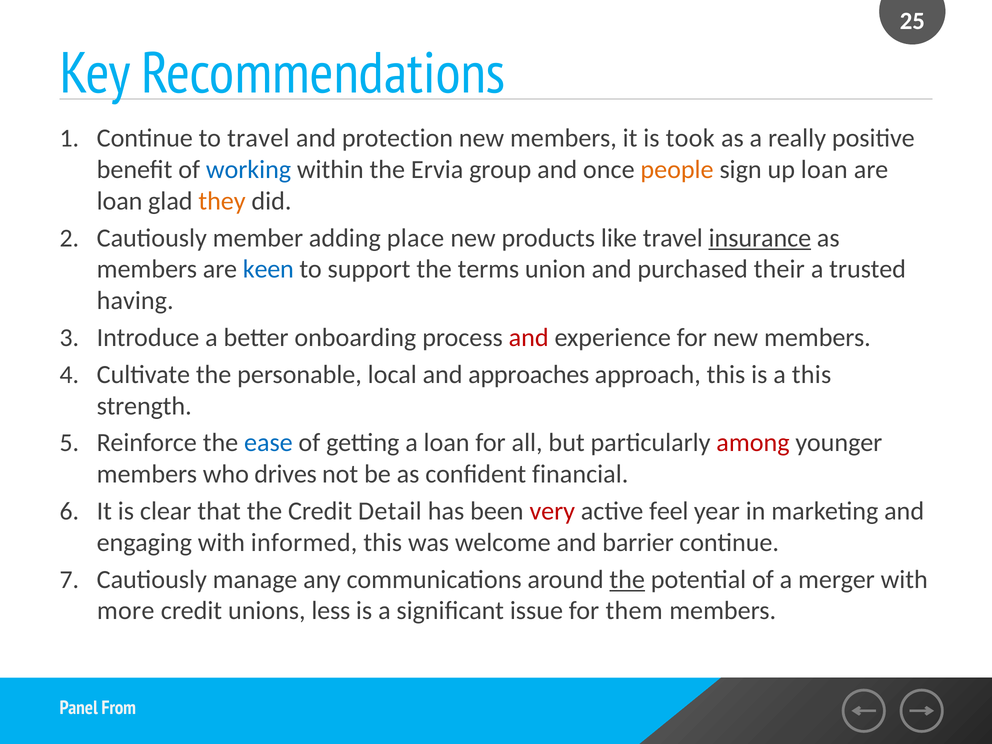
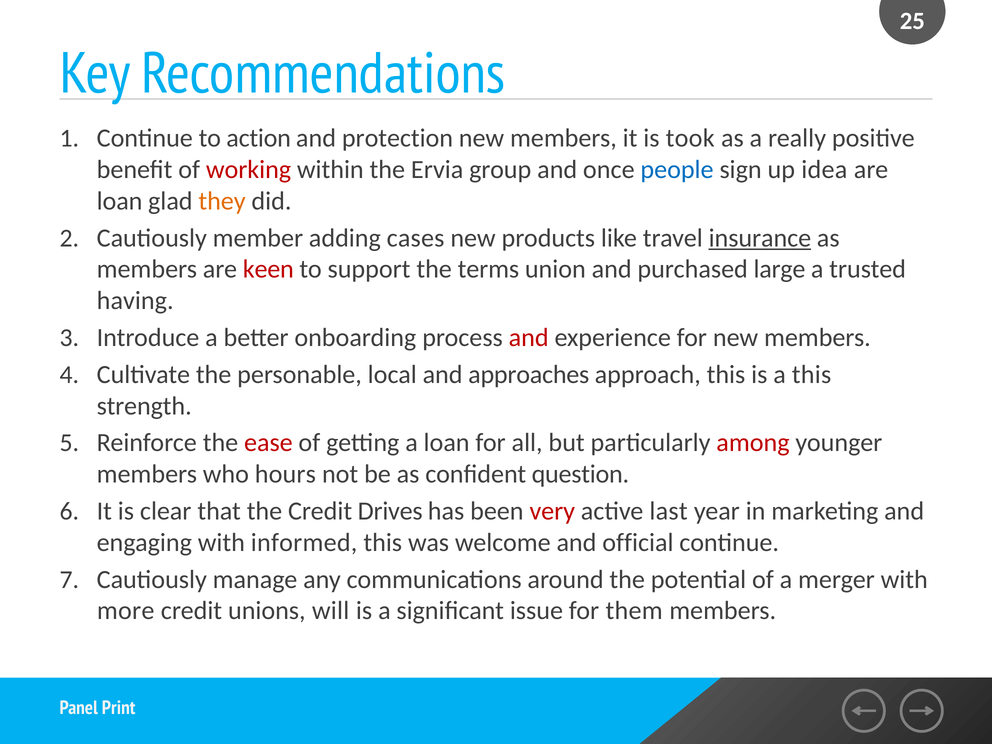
to travel: travel -> action
working colour: blue -> red
people colour: orange -> blue
up loan: loan -> idea
place: place -> cases
keen colour: blue -> red
their: their -> large
ease colour: blue -> red
drives: drives -> hours
financial: financial -> question
Detail: Detail -> Drives
feel: feel -> last
barrier: barrier -> official
the at (627, 579) underline: present -> none
less: less -> will
From: From -> Print
